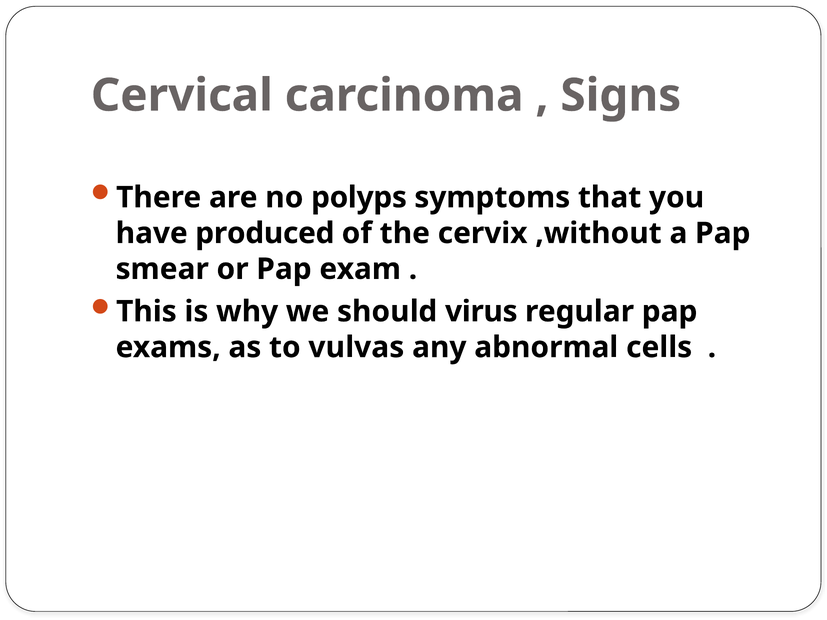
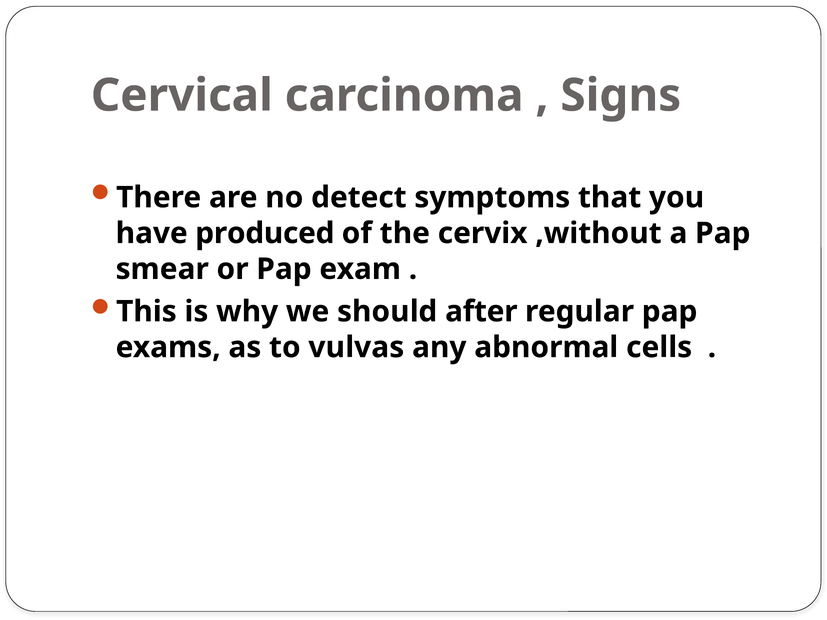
polyps: polyps -> detect
virus: virus -> after
